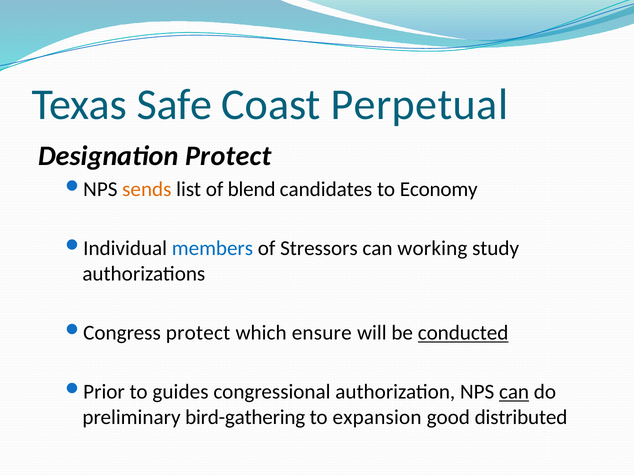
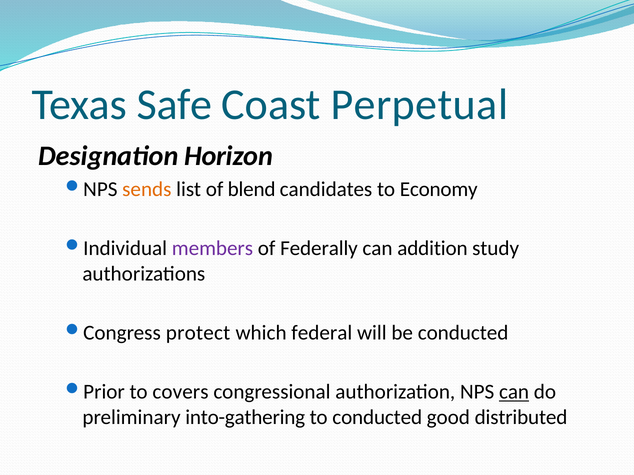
Designation Protect: Protect -> Horizon
members colour: blue -> purple
Stressors: Stressors -> Federally
working: working -> addition
ensure: ensure -> federal
conducted at (463, 333) underline: present -> none
guides: guides -> covers
bird-gathering: bird-gathering -> into-gathering
to expansion: expansion -> conducted
